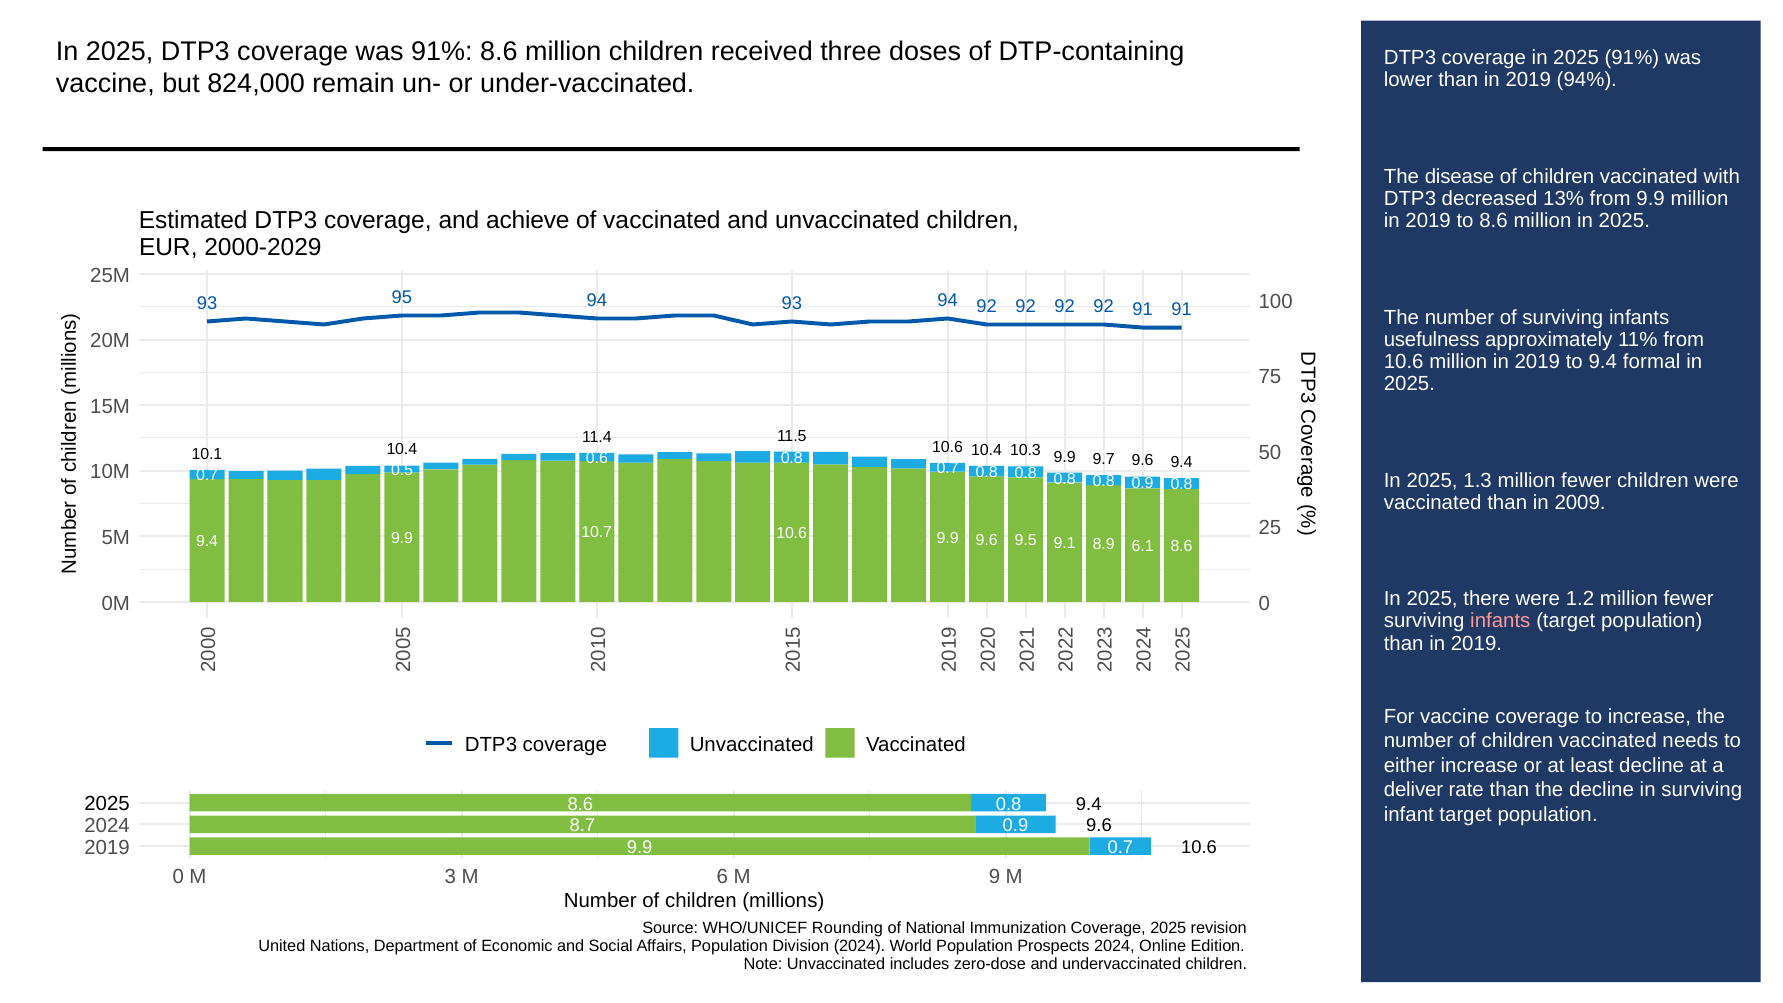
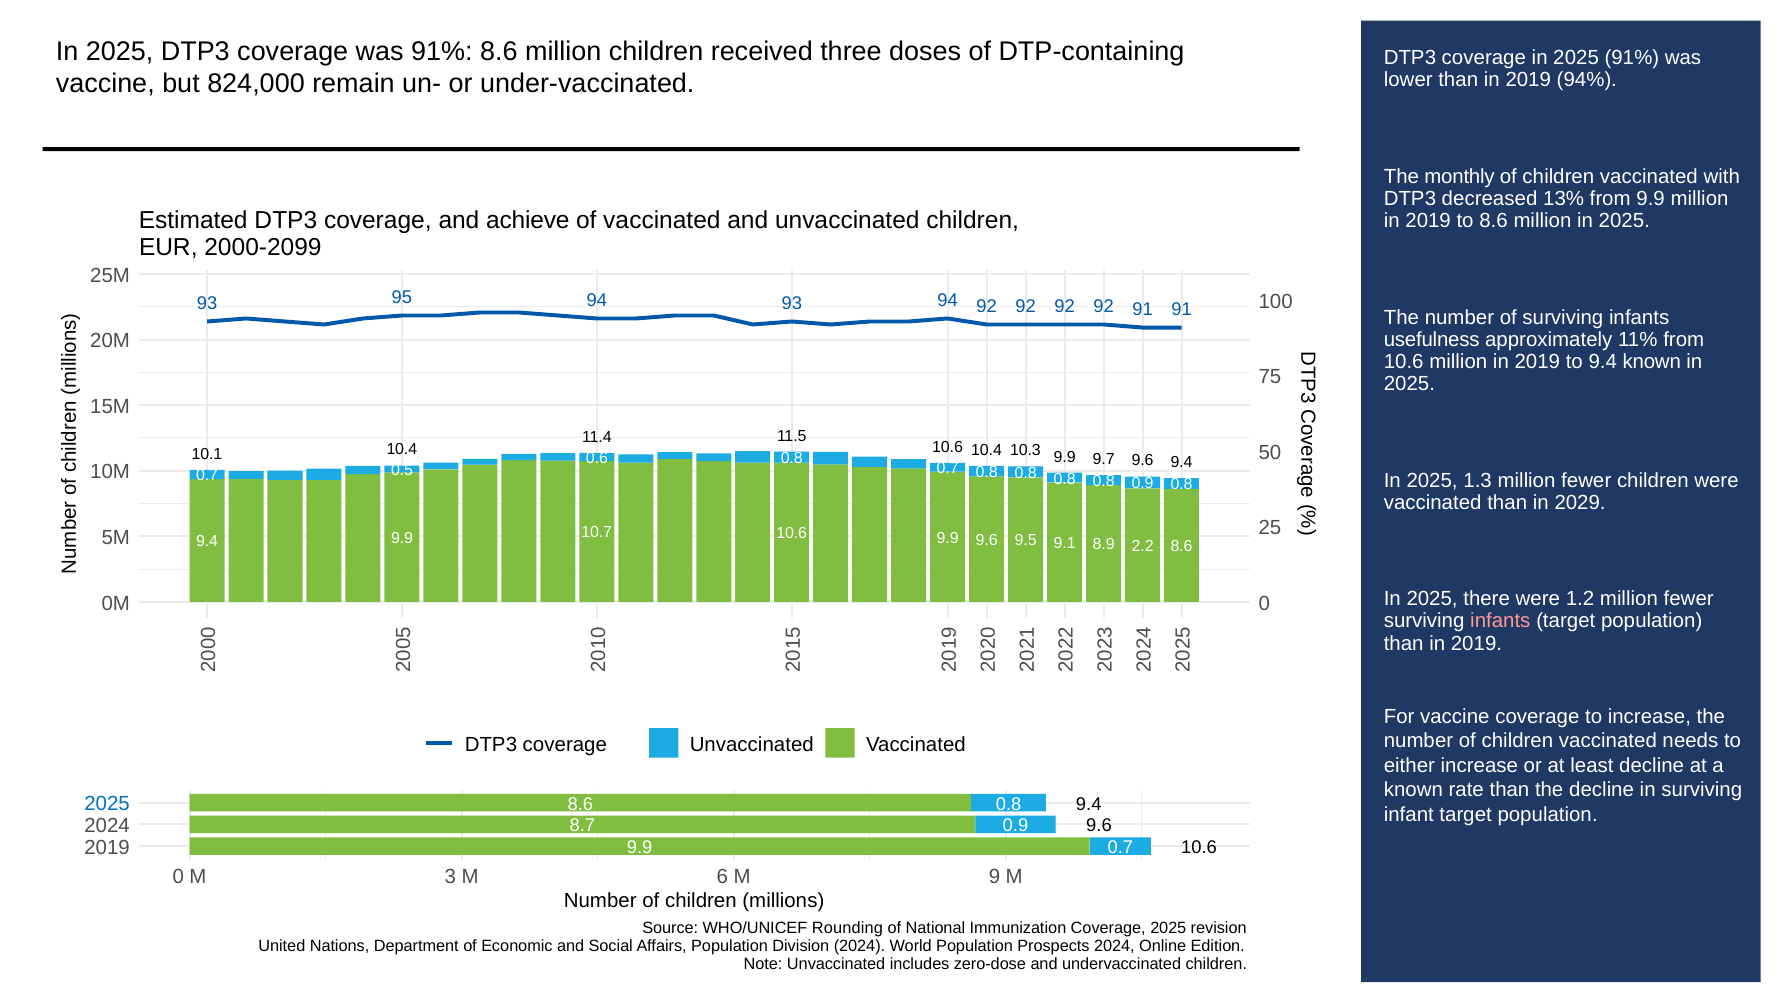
disease: disease -> monthly
2000-2029: 2000-2029 -> 2000-2099
9.4 formal: formal -> known
2009: 2009 -> 2029
6.1: 6.1 -> 2.2
deliver at (1413, 790): deliver -> known
2025 at (107, 804) colour: black -> blue
